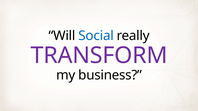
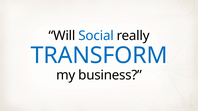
TRANSFORM colour: purple -> blue
